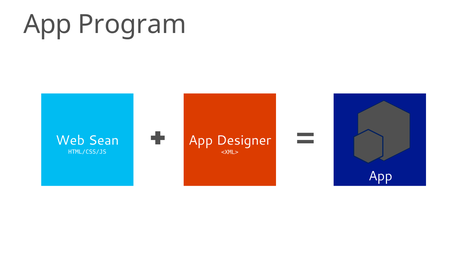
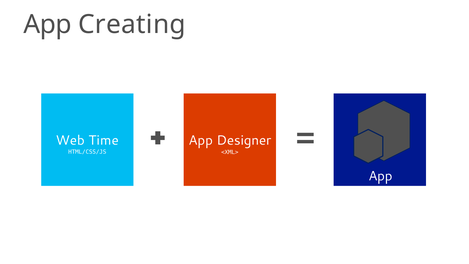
Program: Program -> Creating
Sean: Sean -> Time
